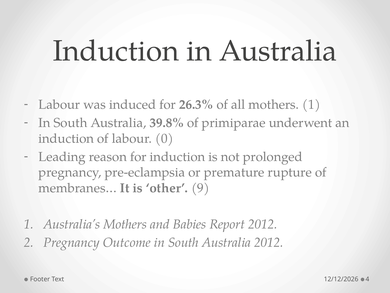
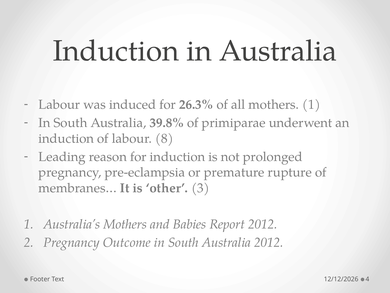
0: 0 -> 8
9: 9 -> 3
